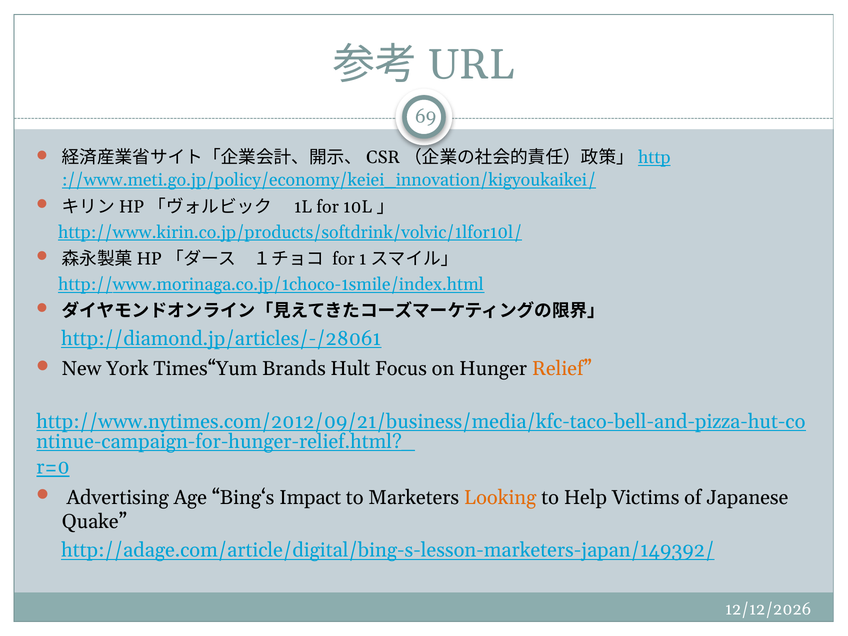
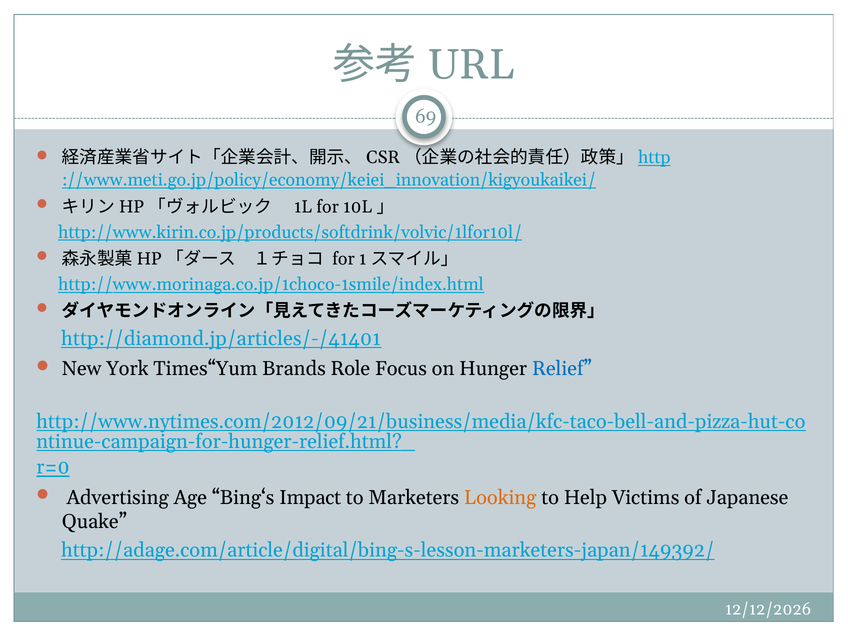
http://diamond.jp/articles/-/28061: http://diamond.jp/articles/-/28061 -> http://diamond.jp/articles/-/41401
Hult: Hult -> Role
Relief colour: orange -> blue
